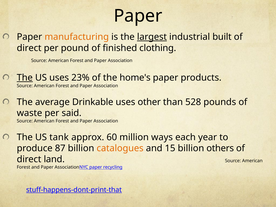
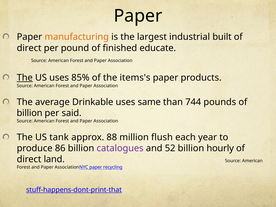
largest underline: present -> none
clothing: clothing -> educate
23%: 23% -> 85%
home's: home's -> items's
other: other -> same
528: 528 -> 744
waste at (29, 113): waste -> billion
60: 60 -> 88
ways: ways -> flush
87: 87 -> 86
catalogues colour: orange -> purple
15: 15 -> 52
others: others -> hourly
